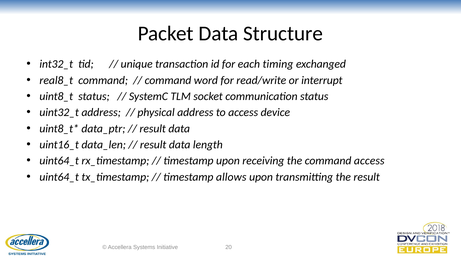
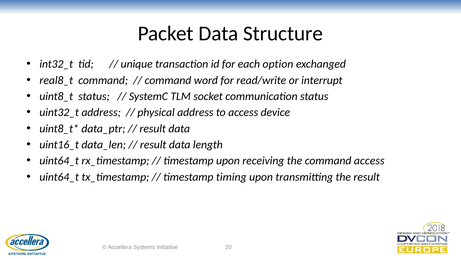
timing: timing -> option
allows: allows -> timing
